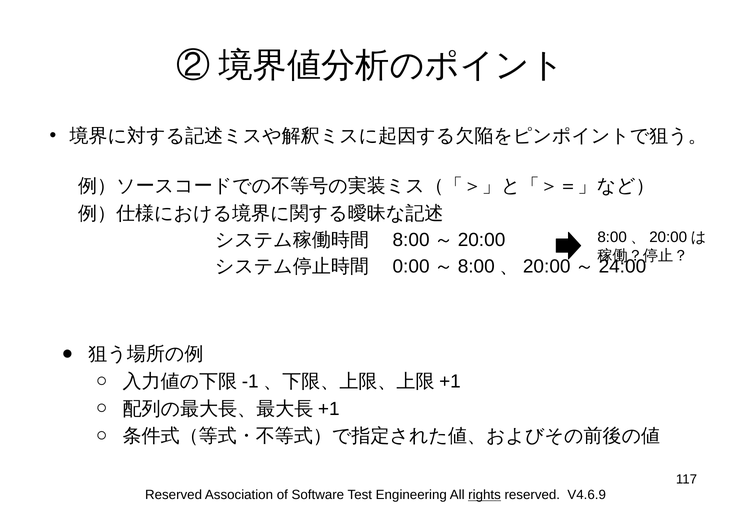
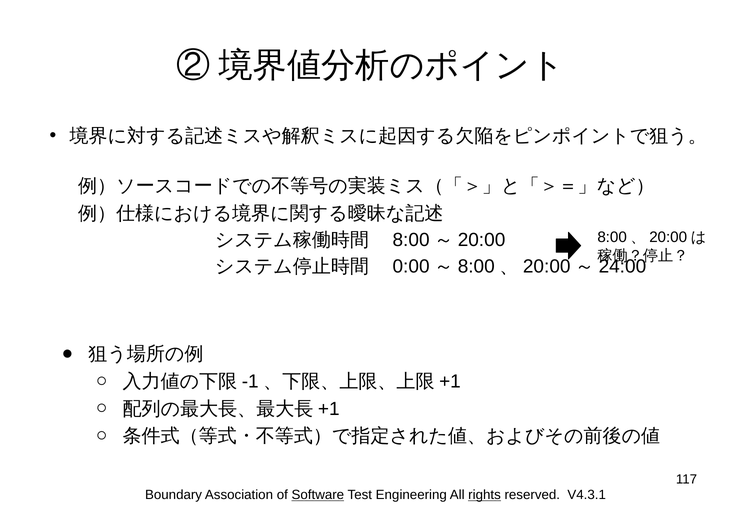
Reserved at (174, 495): Reserved -> Boundary
Software underline: none -> present
V4.6.9: V4.6.9 -> V4.3.1
